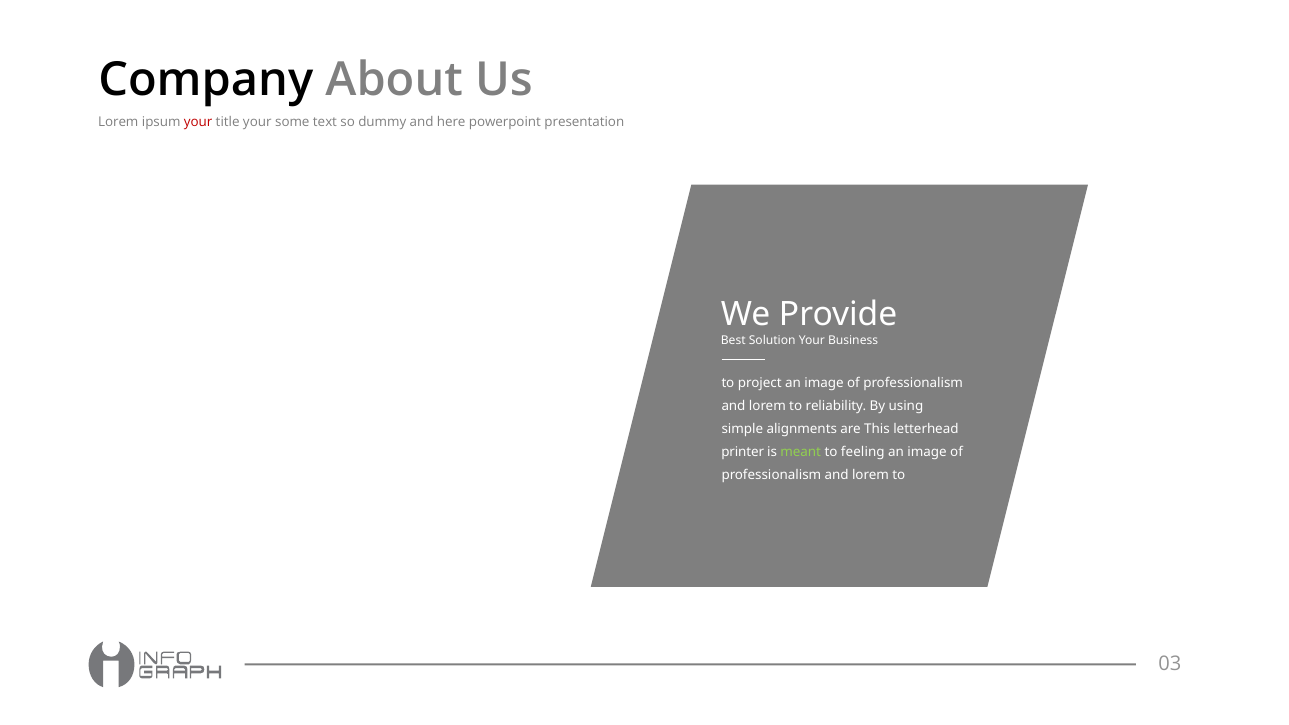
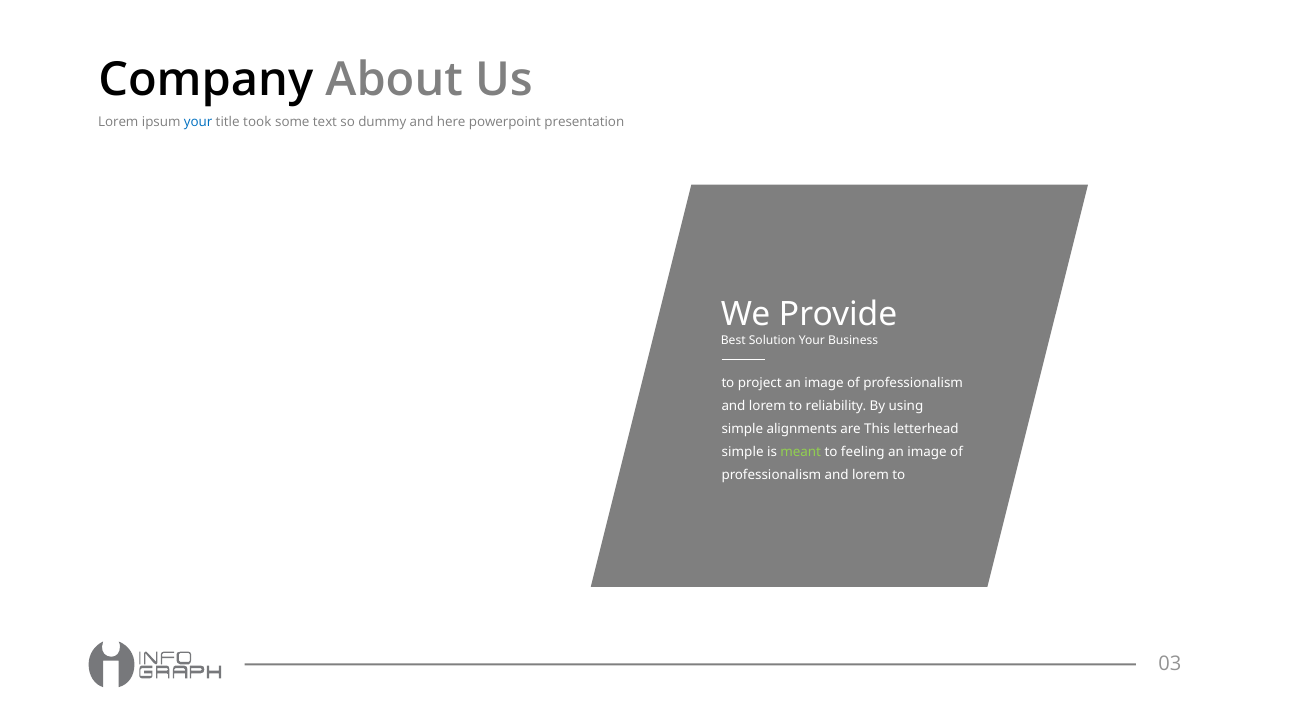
your at (198, 122) colour: red -> blue
title your: your -> took
printer at (743, 452): printer -> simple
